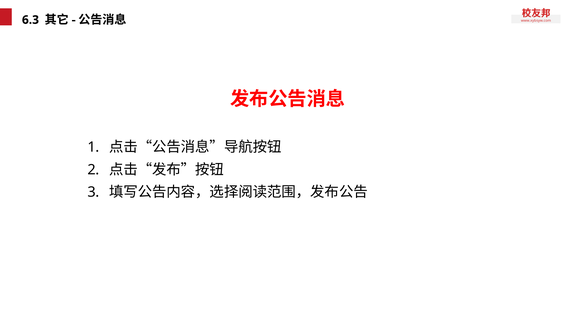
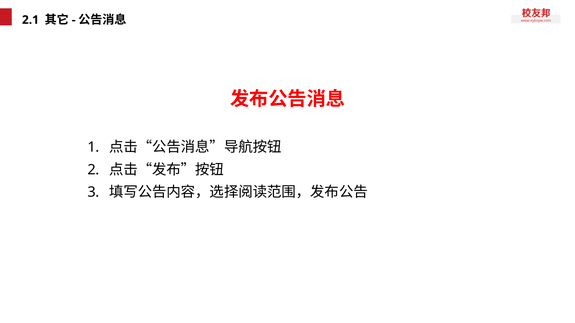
6.3: 6.3 -> 2.1
